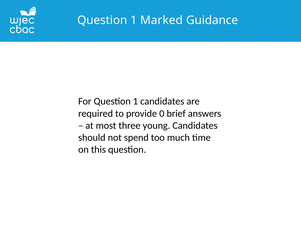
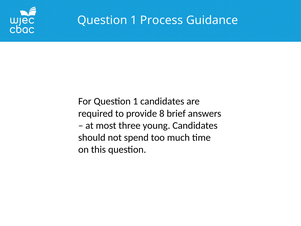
Marked: Marked -> Process
0: 0 -> 8
